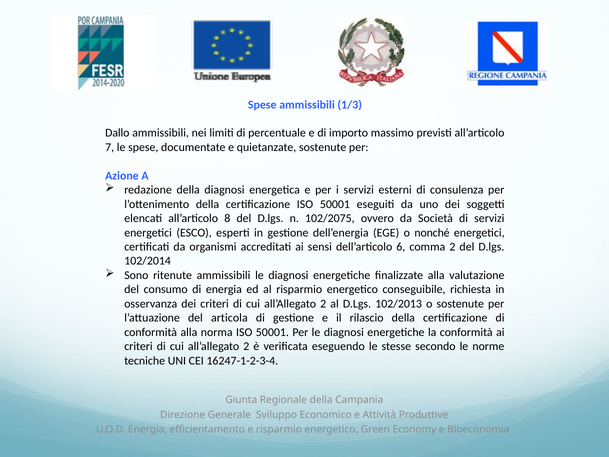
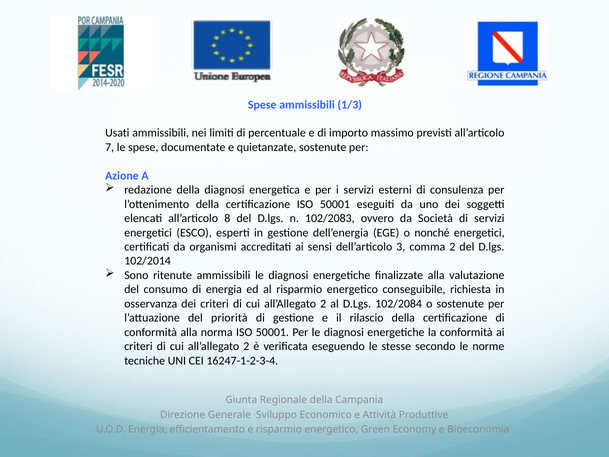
Dallo: Dallo -> Usati
102/2075: 102/2075 -> 102/2083
6: 6 -> 3
102/2013: 102/2013 -> 102/2084
articola: articola -> priorità
